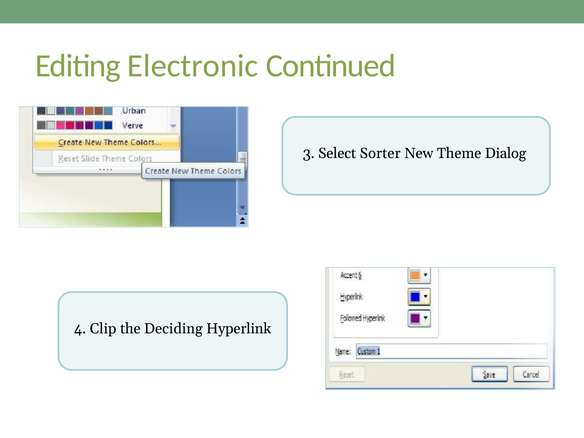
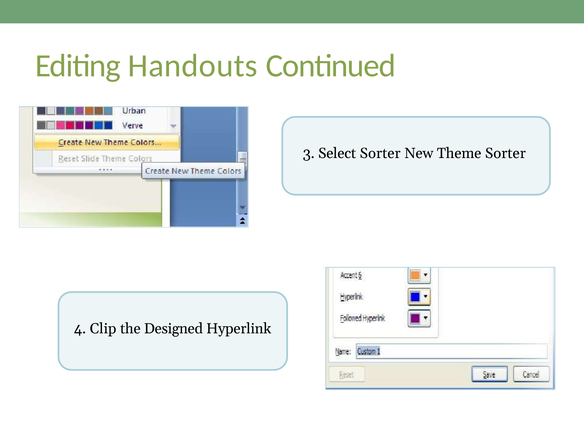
Electronic: Electronic -> Handouts
Theme Dialog: Dialog -> Sorter
Deciding: Deciding -> Designed
